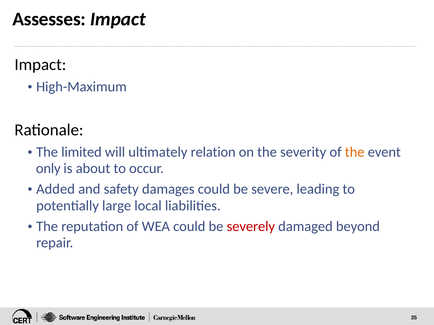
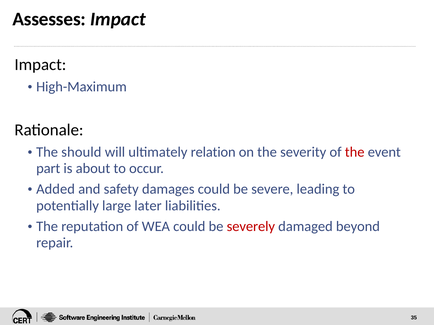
limited: limited -> should
the at (355, 152) colour: orange -> red
only: only -> part
local: local -> later
